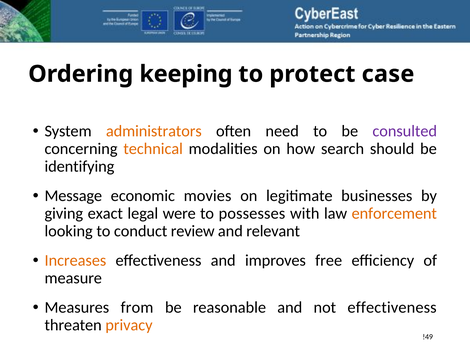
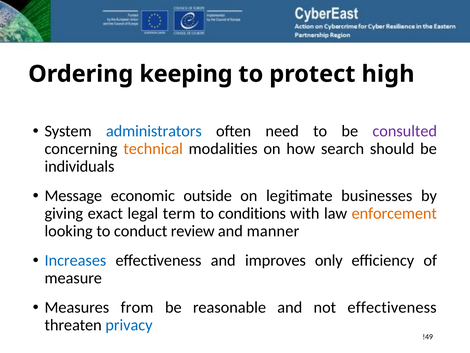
case: case -> high
administrators colour: orange -> blue
identifying: identifying -> individuals
movies: movies -> outside
were: were -> term
possesses: possesses -> conditions
relevant: relevant -> manner
Increases colour: orange -> blue
free: free -> only
privacy colour: orange -> blue
